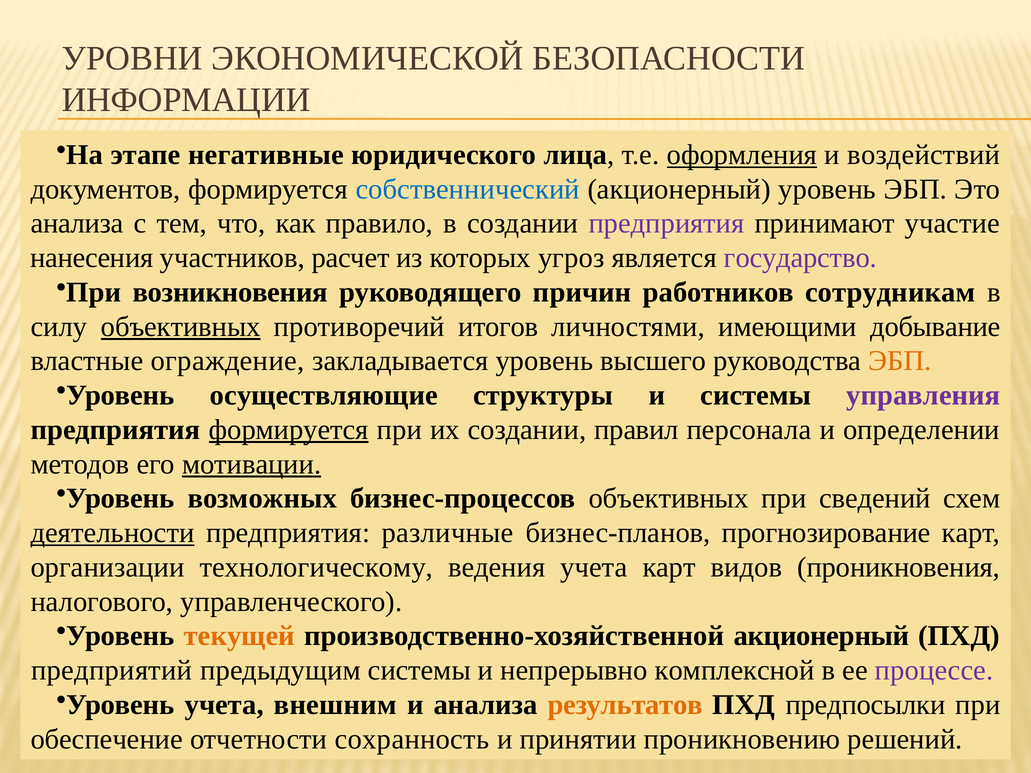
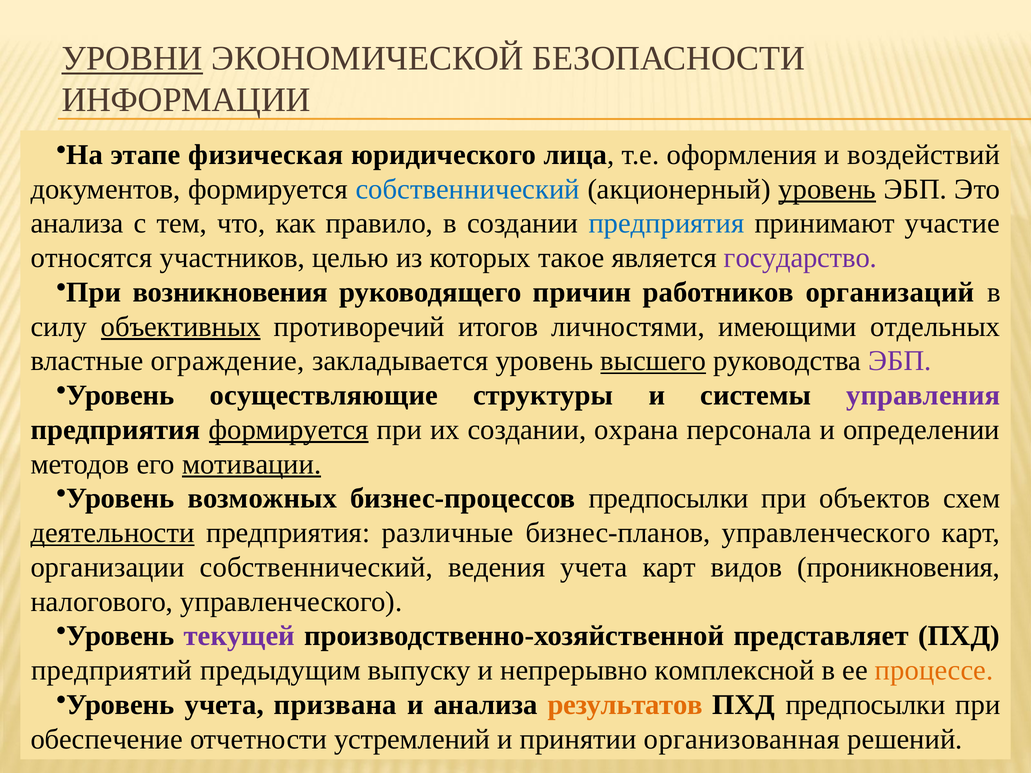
УРОВНИ underline: none -> present
негативные: негативные -> физическая
оформления underline: present -> none
уровень at (827, 189) underline: none -> present
предприятия at (666, 224) colour: purple -> blue
нанесения: нанесения -> относятся
расчет: расчет -> целью
угроз: угроз -> такое
сотрудникам: сотрудникам -> организаций
добывание: добывание -> отдельных
высшего underline: none -> present
ЭБП at (900, 361) colour: orange -> purple
правил: правил -> охрана
бизнес-процессов объективных: объективных -> предпосылки
сведений: сведений -> объектов
бизнес-планов прогнозирование: прогнозирование -> управленческого
организации технологическому: технологическому -> собственнический
текущей colour: orange -> purple
производственно-хозяйственной акционерный: акционерный -> представляет
предыдущим системы: системы -> выпуску
процессе colour: purple -> orange
внешним: внешним -> призвана
сохранность: сохранность -> устремлений
проникновению: проникновению -> организованная
